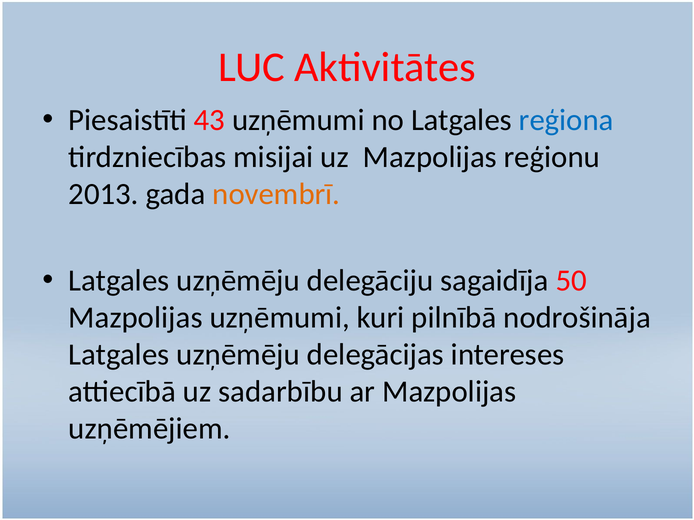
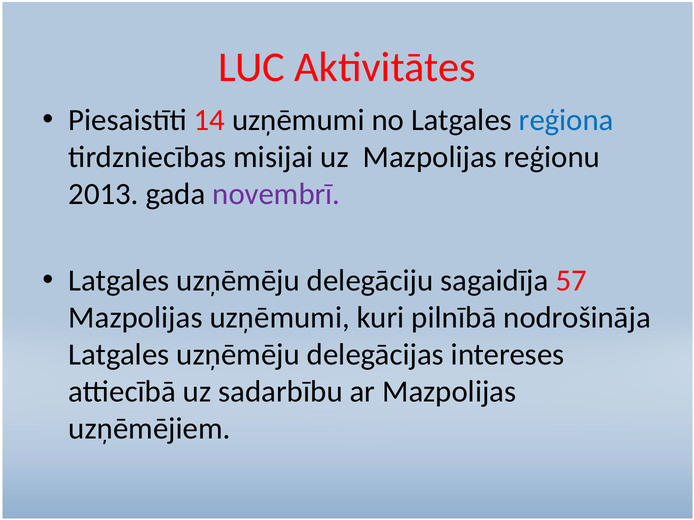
43: 43 -> 14
novembrī colour: orange -> purple
50: 50 -> 57
